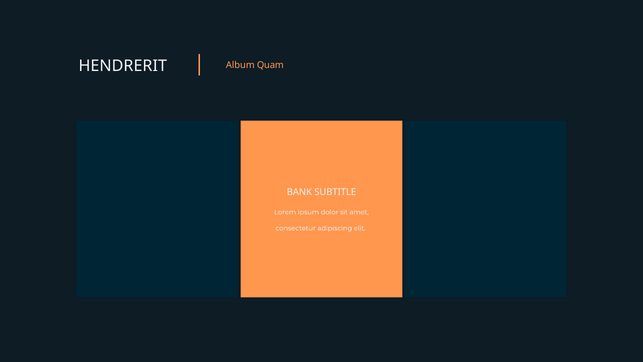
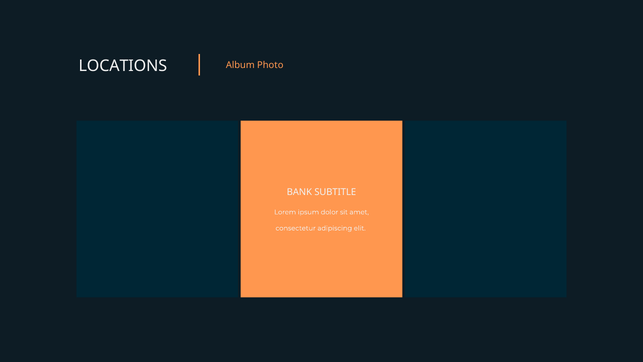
HENDRERIT: HENDRERIT -> LOCATIONS
Quam: Quam -> Photo
